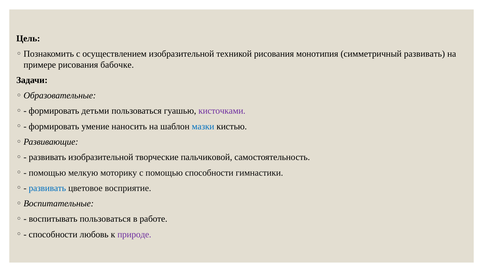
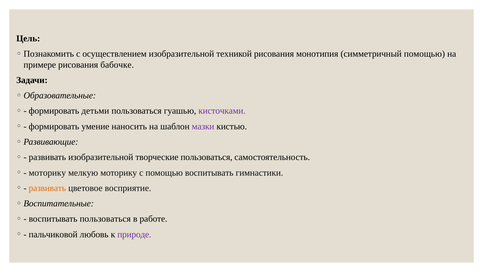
симметричный развивать: развивать -> помощью
мазки colour: blue -> purple
творческие пальчиковой: пальчиковой -> пользоваться
помощью at (47, 172): помощью -> моторику
помощью способности: способности -> воспитывать
развивать at (47, 188) colour: blue -> orange
способности at (53, 234): способности -> пальчиковой
